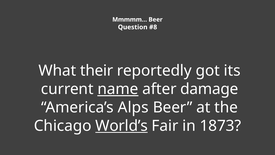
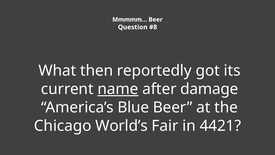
their: their -> then
Alps: Alps -> Blue
World’s underline: present -> none
1873: 1873 -> 4421
